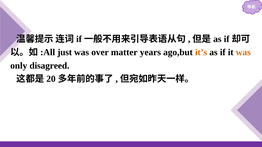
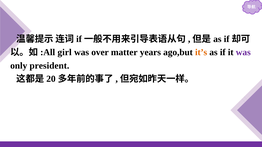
just: just -> girl
was at (243, 52) colour: orange -> purple
disagreed: disagreed -> president
